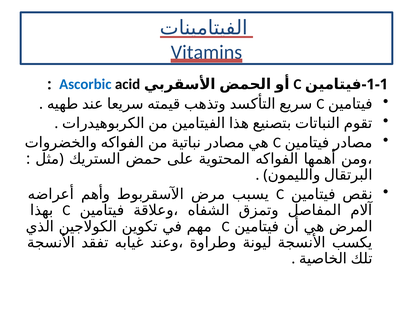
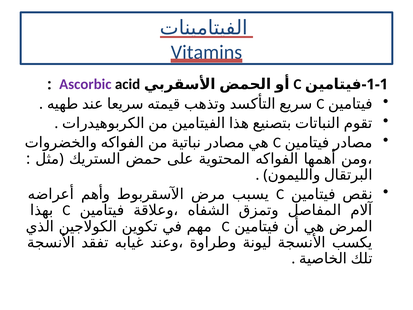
Ascorbic colour: blue -> purple
